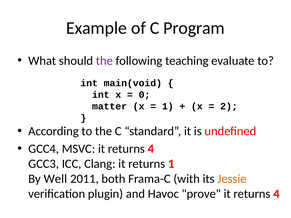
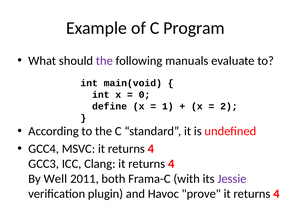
teaching: teaching -> manuals
matter: matter -> define
Clang it returns 1: 1 -> 4
Jessie colour: orange -> purple
